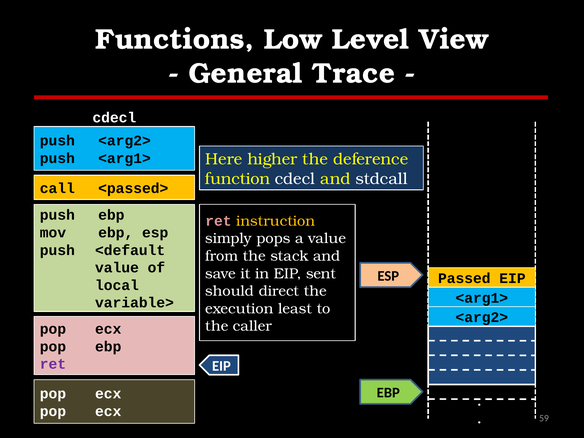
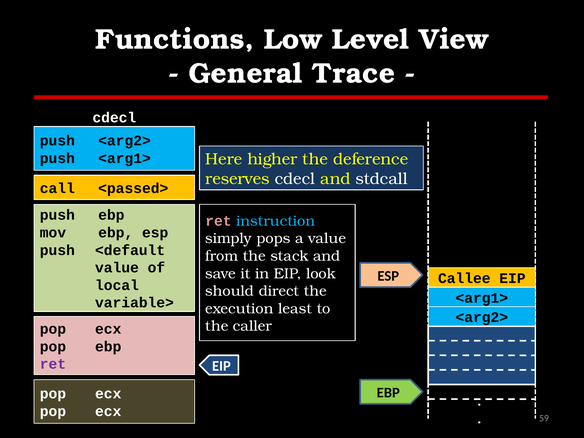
function: function -> reserves
instruction colour: yellow -> light blue
sent: sent -> look
Passed: Passed -> Callee
